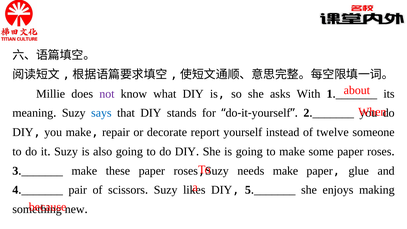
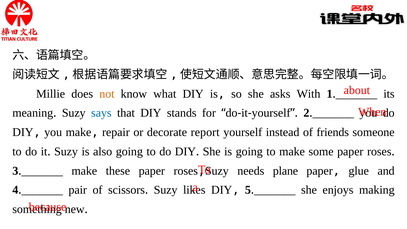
not colour: purple -> orange
twelve: twelve -> friends
needs make: make -> plane
